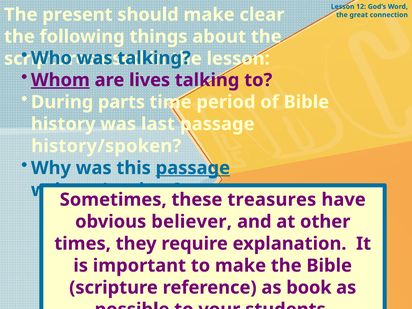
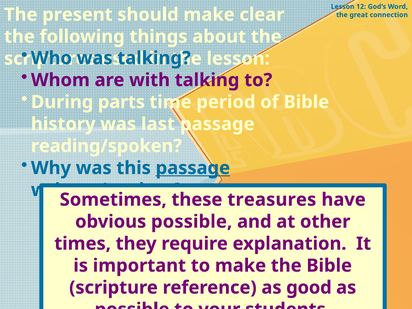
Whom underline: present -> none
lives: lives -> with
history/spoken: history/spoken -> reading/spoken
obvious believer: believer -> possible
book: book -> good
